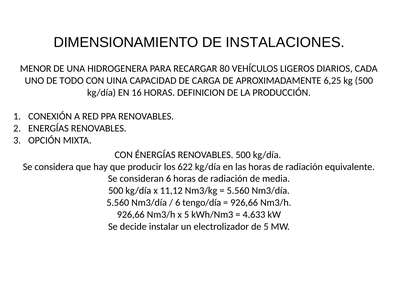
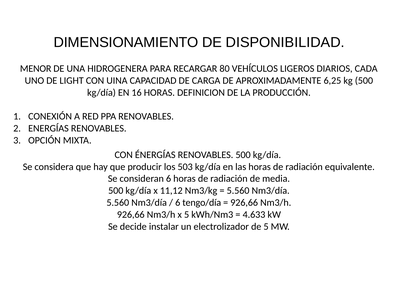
INSTALACIONES: INSTALACIONES -> DISPONIBILIDAD
TODO: TODO -> LIGHT
622: 622 -> 503
